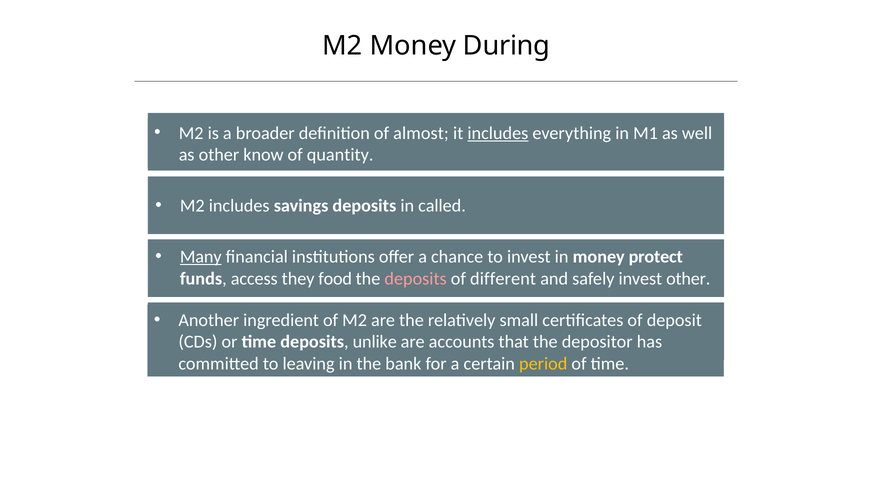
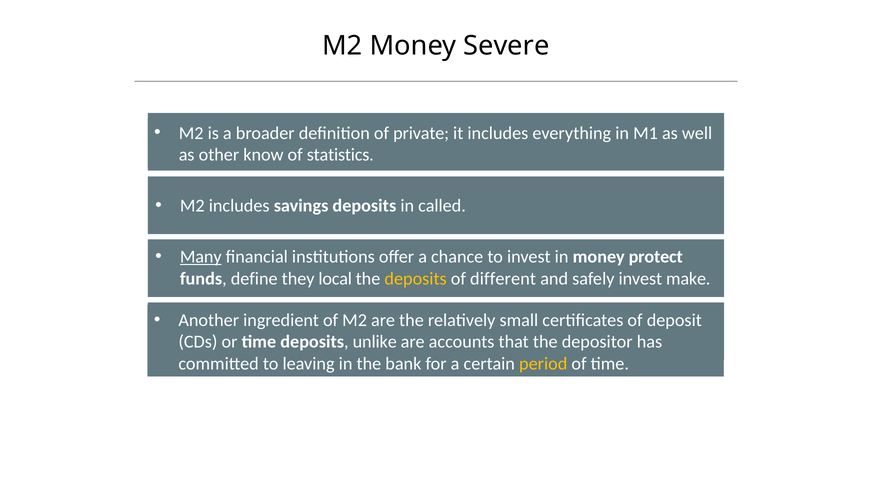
During: During -> Severe
almost: almost -> private
includes at (498, 133) underline: present -> none
quantity: quantity -> statistics
access: access -> define
food: food -> local
deposits at (416, 279) colour: pink -> yellow
invest other: other -> make
